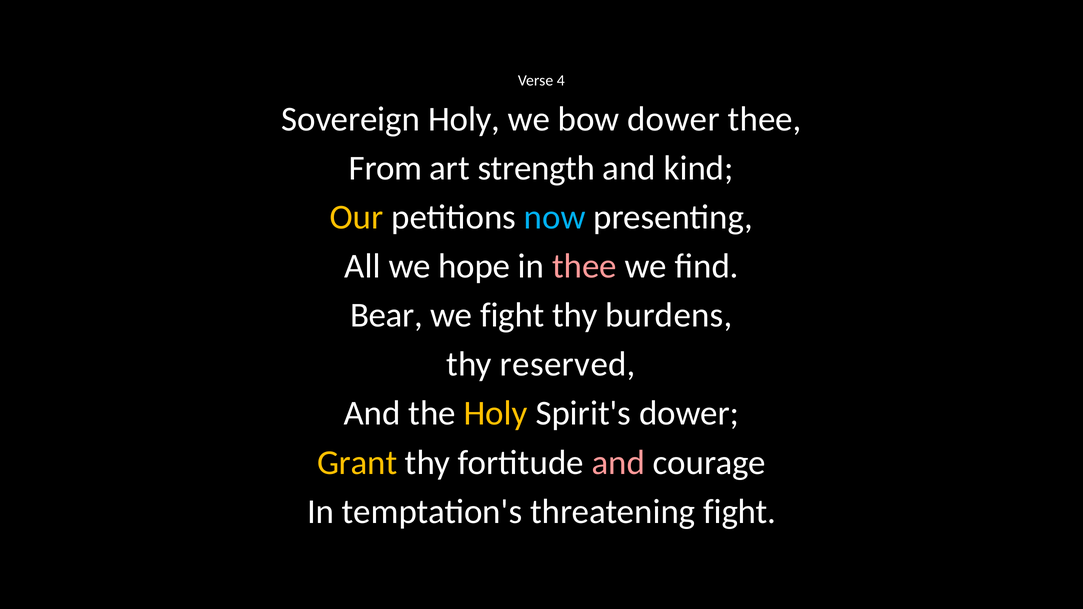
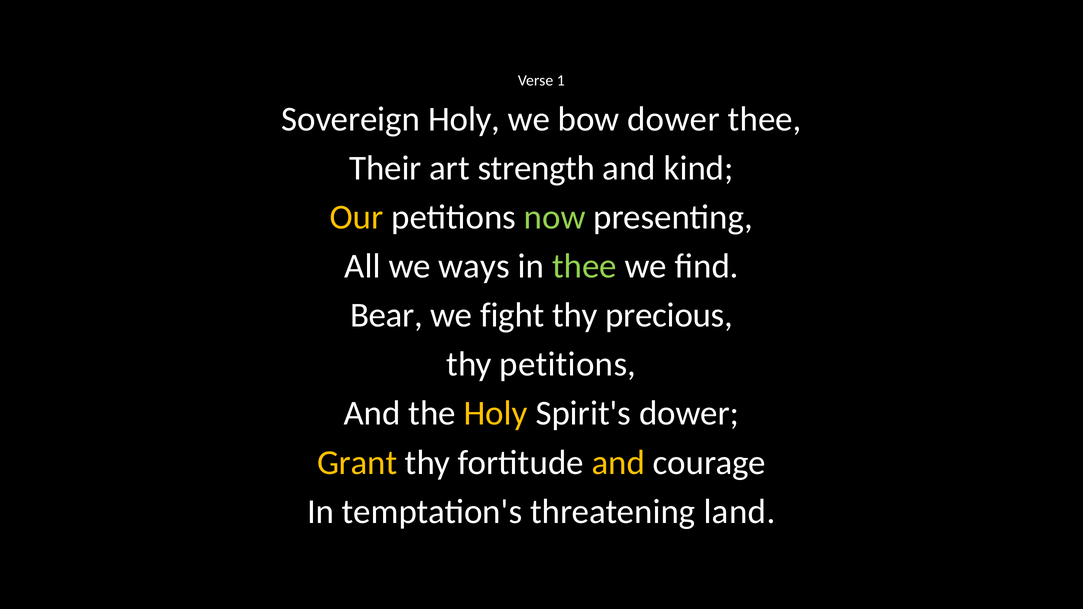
4: 4 -> 1
From: From -> Their
now colour: light blue -> light green
hope: hope -> ways
thee at (584, 266) colour: pink -> light green
burdens: burdens -> precious
thy reserved: reserved -> petitions
and at (618, 463) colour: pink -> yellow
threatening fight: fight -> land
